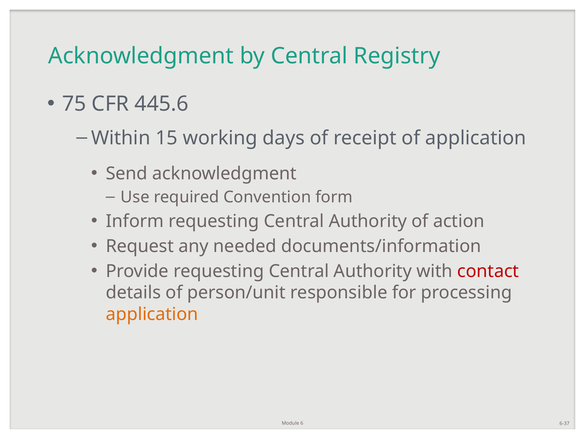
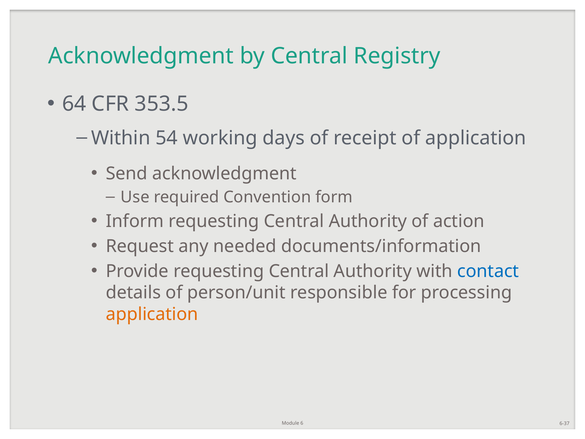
75: 75 -> 64
445.6: 445.6 -> 353.5
15: 15 -> 54
contact colour: red -> blue
